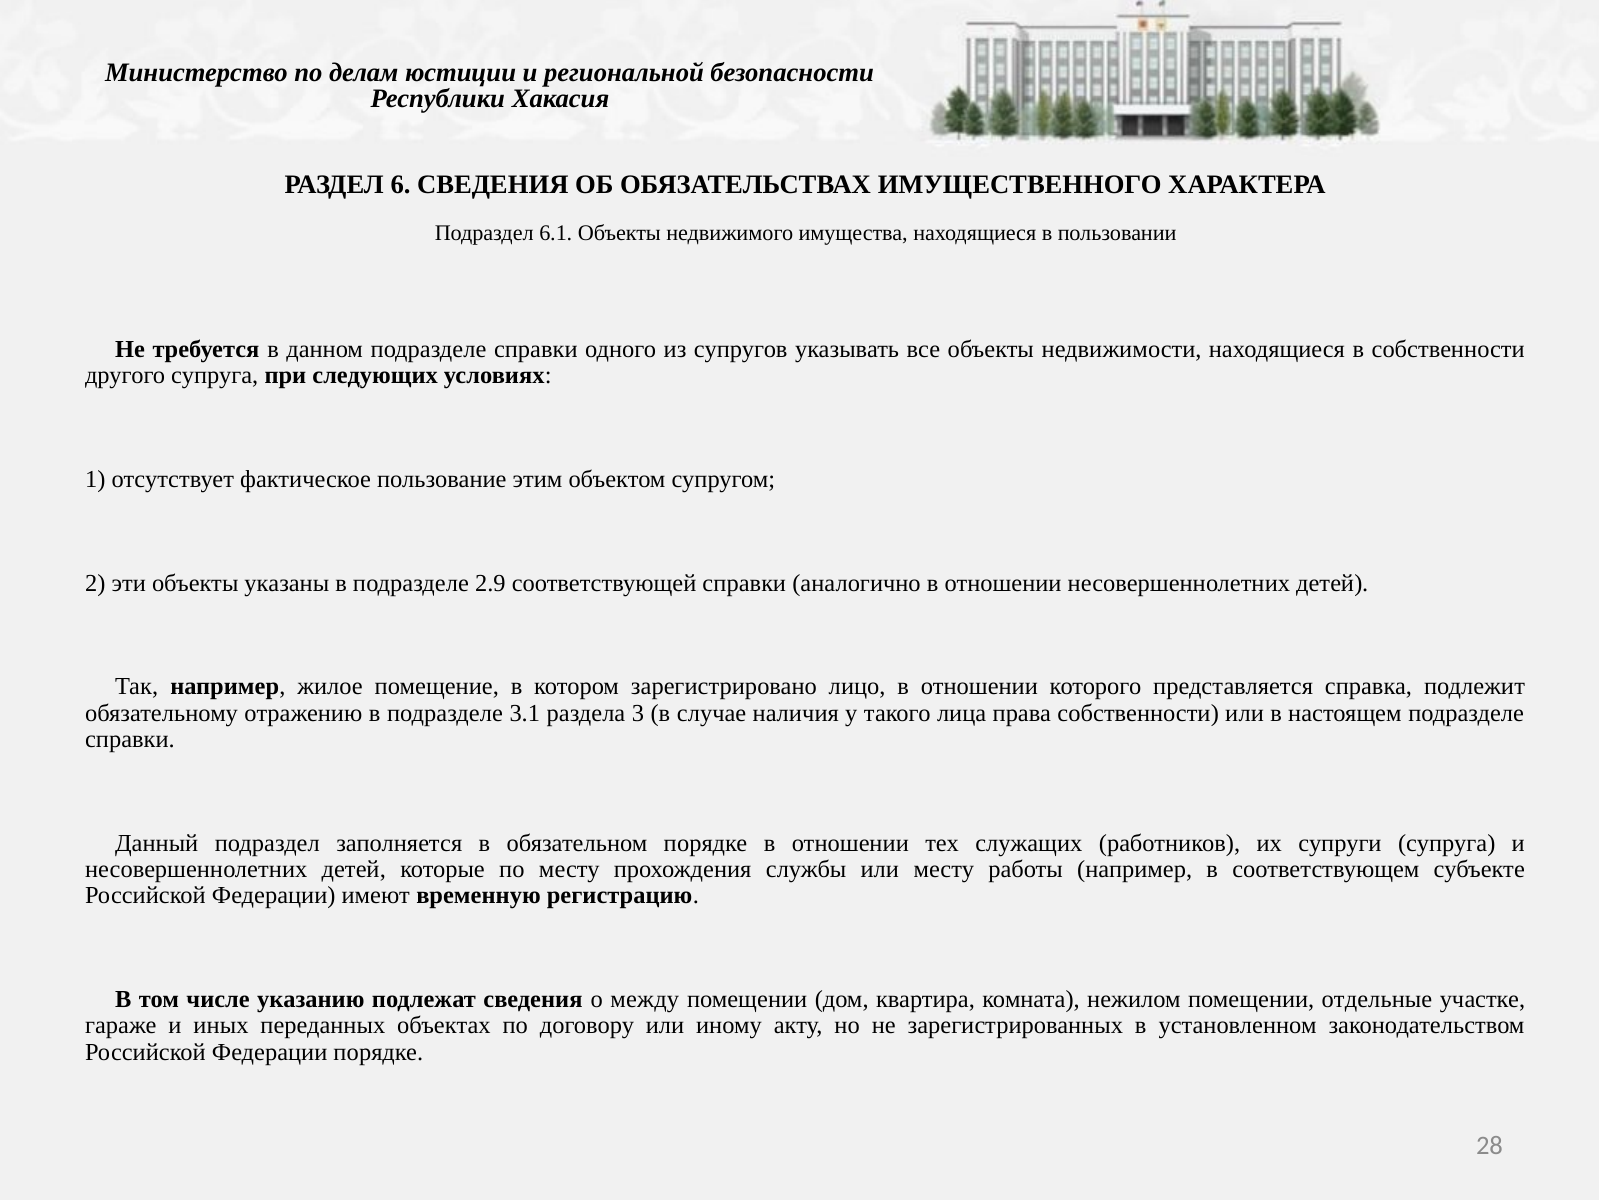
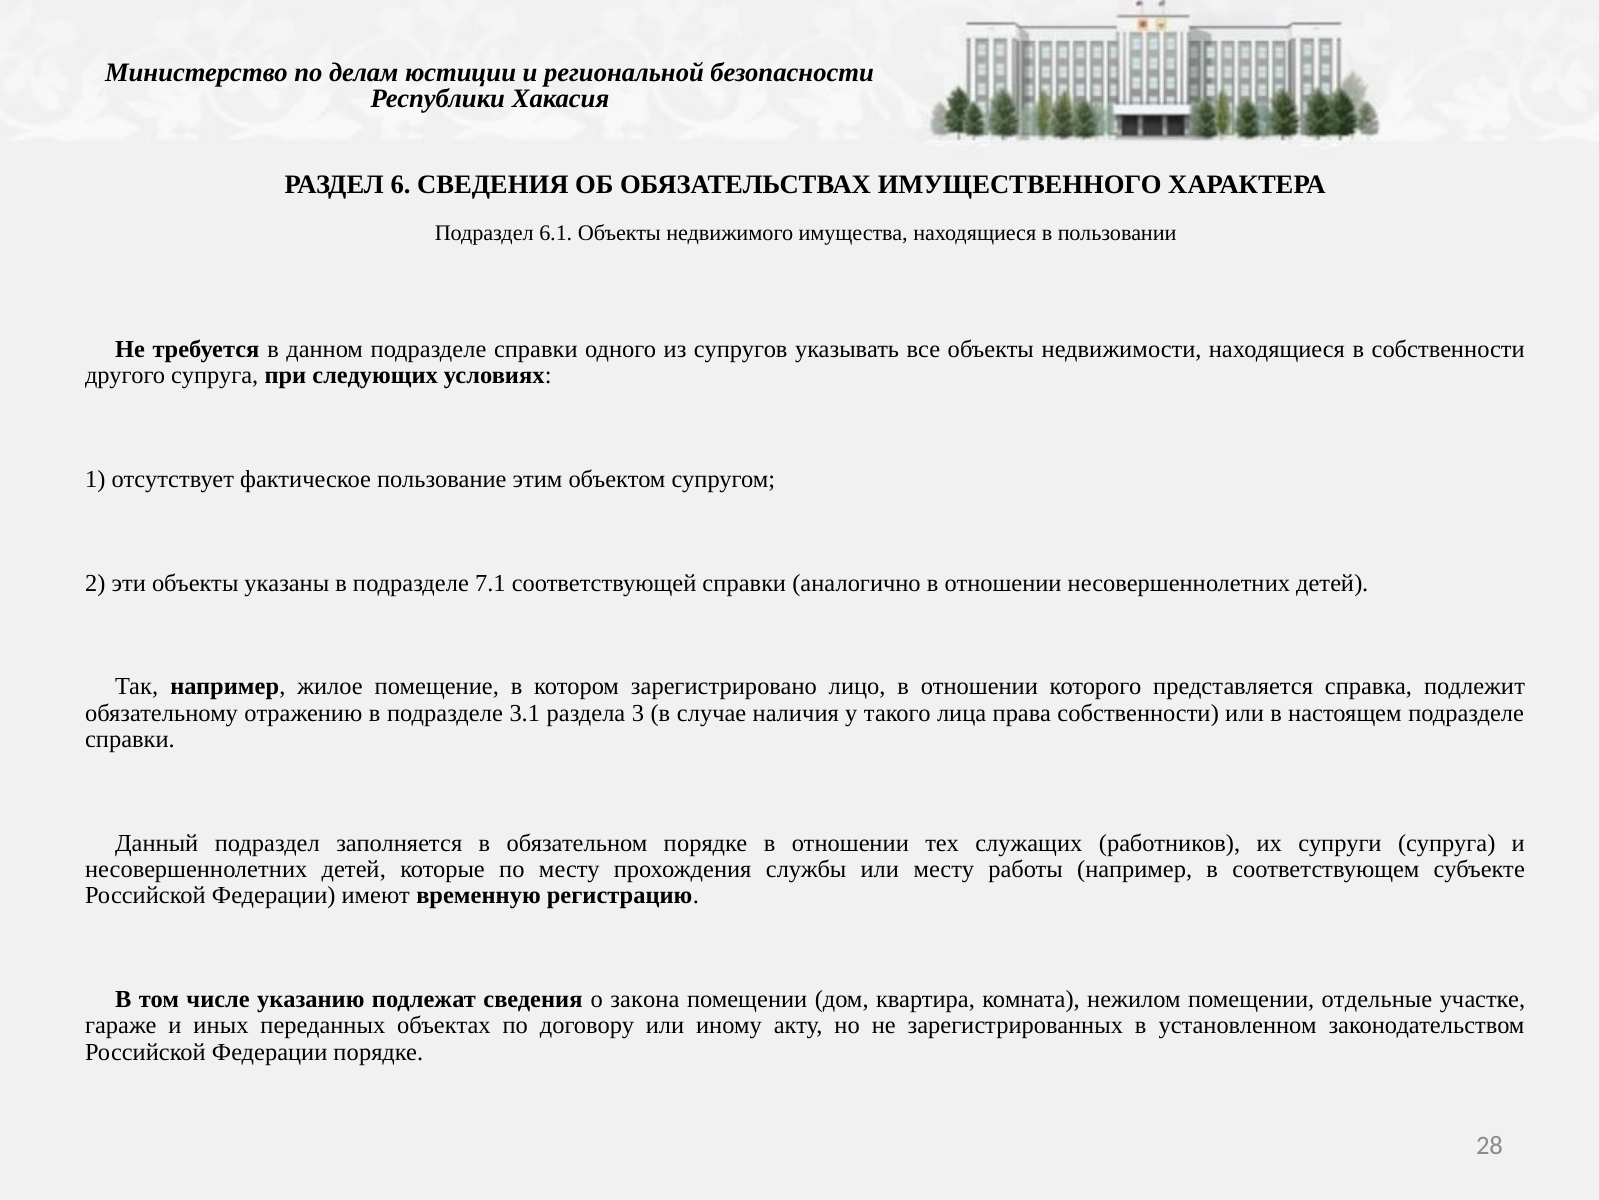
2.9: 2.9 -> 7.1
между: между -> закона
